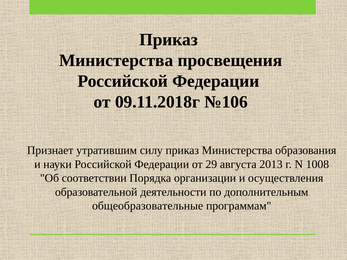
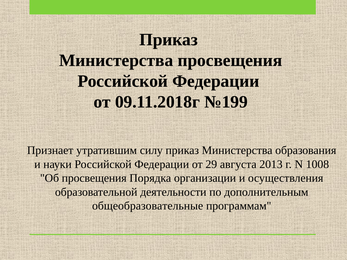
№106: №106 -> №199
Об соответствии: соответствии -> просвещения
